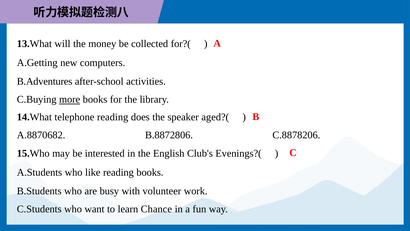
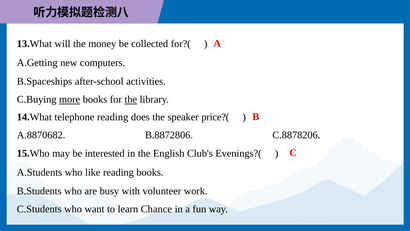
B.Adventures: B.Adventures -> B.Spaceships
the at (131, 99) underline: none -> present
aged?(: aged?( -> price?(
